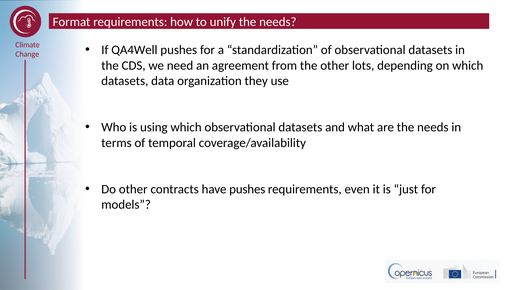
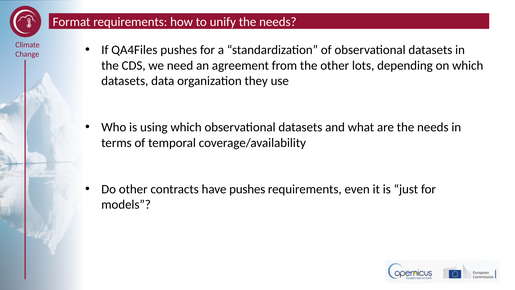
QA4Well: QA4Well -> QA4Files
